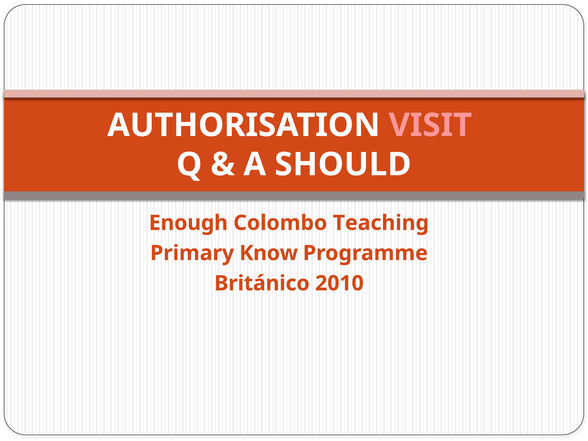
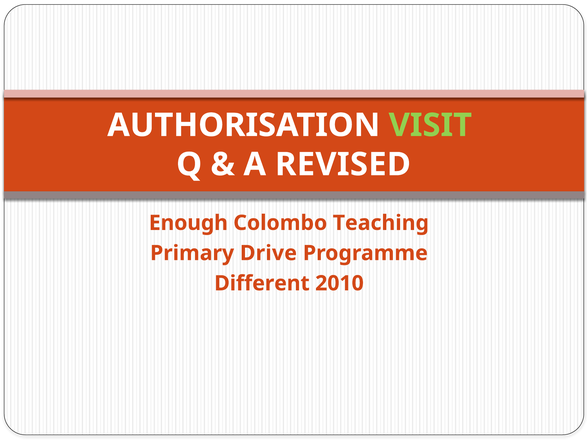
VISIT colour: pink -> light green
SHOULD: SHOULD -> REVISED
Know: Know -> Drive
Británico: Británico -> Different
